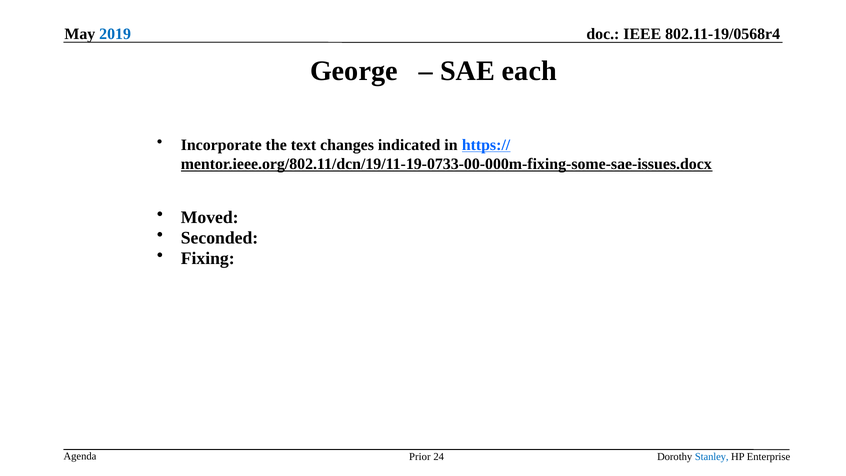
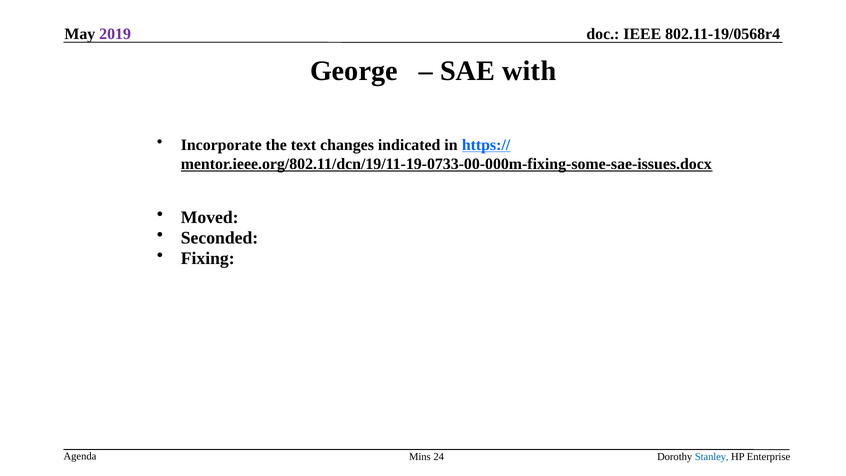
2019 colour: blue -> purple
each: each -> with
Prior: Prior -> Mins
